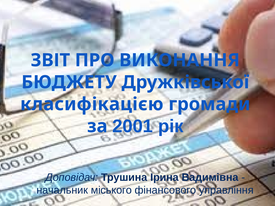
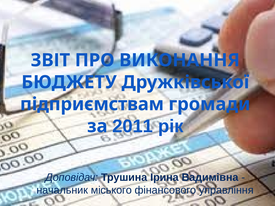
класифікацією: класифікацією -> підприємствам
2001: 2001 -> 2011
